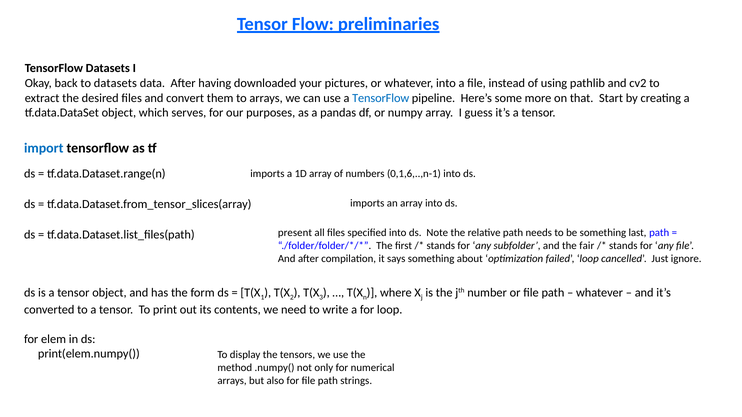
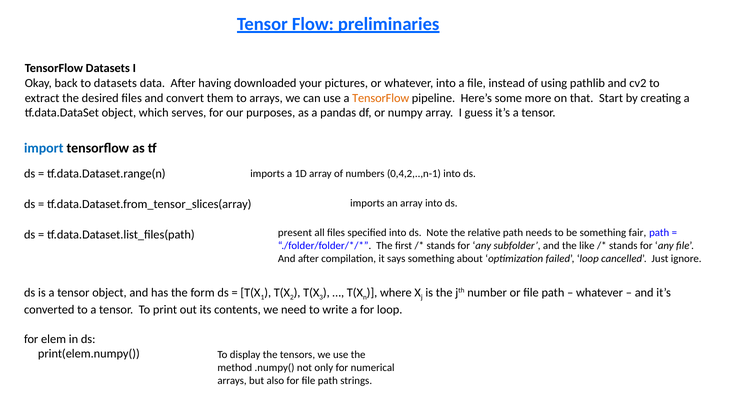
TensorFlow at (381, 98) colour: blue -> orange
0,1,6,..,n-1: 0,1,6,..,n-1 -> 0,4,2,..,n-1
last: last -> fair
fair: fair -> like
